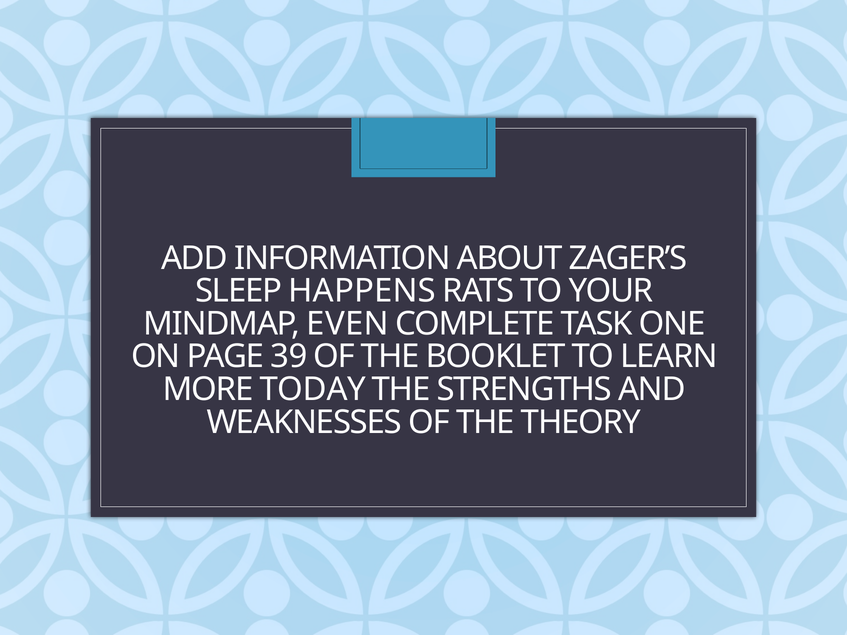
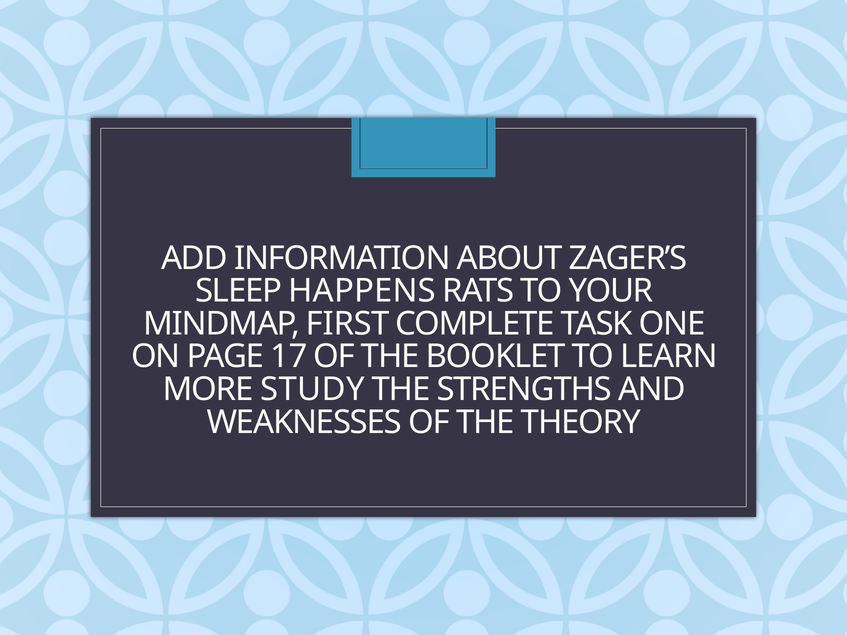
EVEN: EVEN -> FIRST
39: 39 -> 17
TODAY: TODAY -> STUDY
